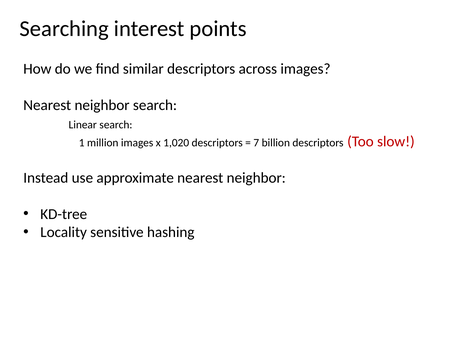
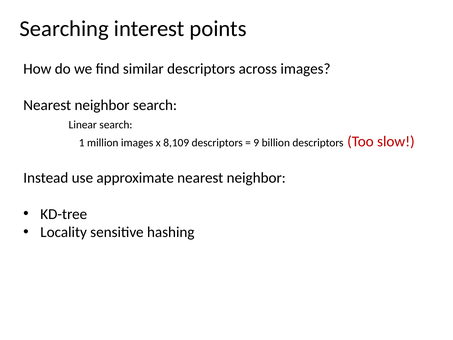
1,020: 1,020 -> 8,109
7: 7 -> 9
